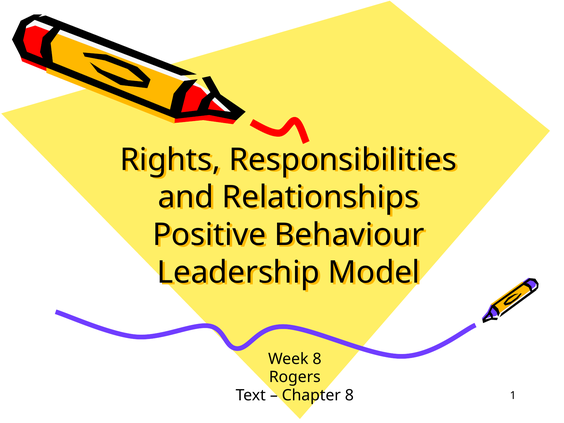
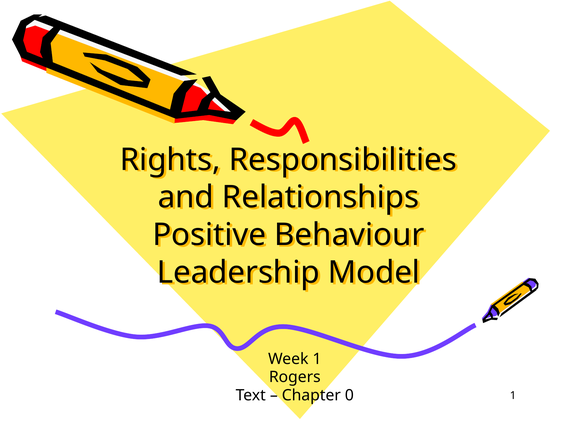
Week 8: 8 -> 1
Chapter 8: 8 -> 0
